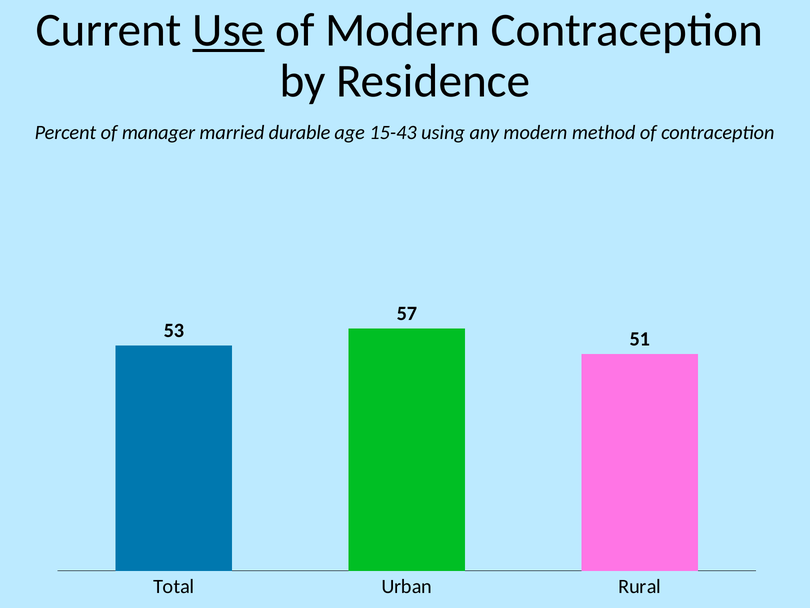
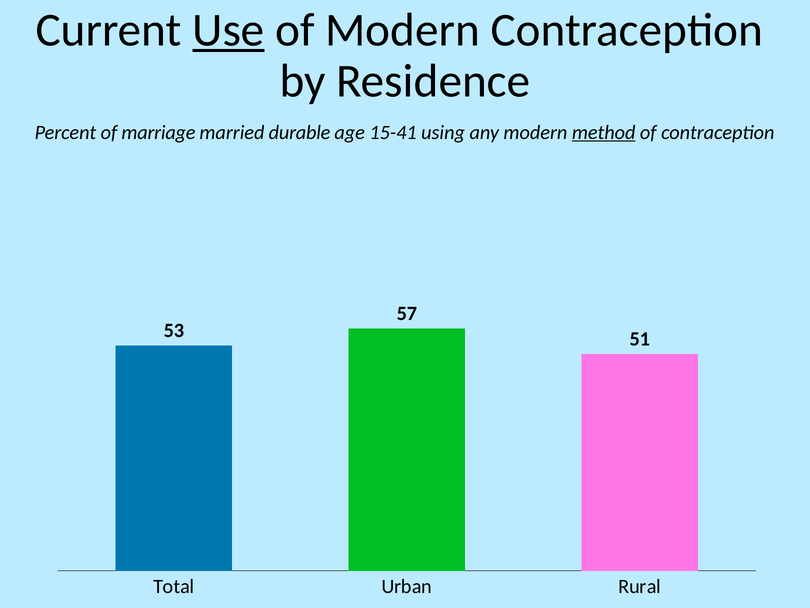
manager: manager -> marriage
15-43: 15-43 -> 15-41
method underline: none -> present
